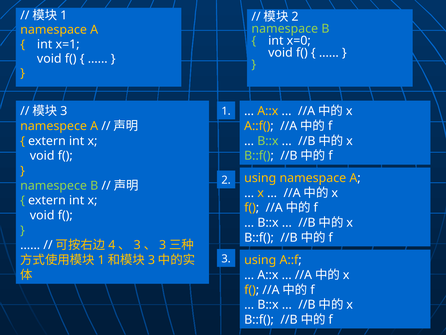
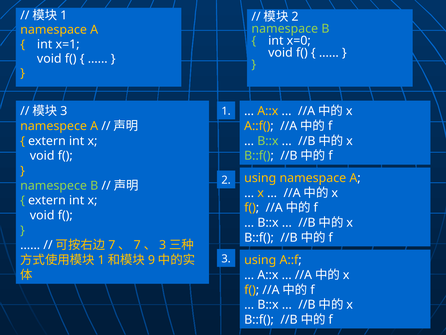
4 at (112, 245): 4 -> 7
3 at (137, 245): 3 -> 7
3 at (151, 260): 3 -> 9
